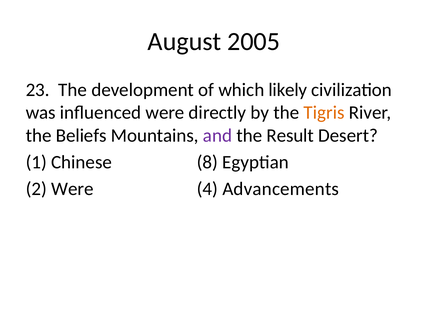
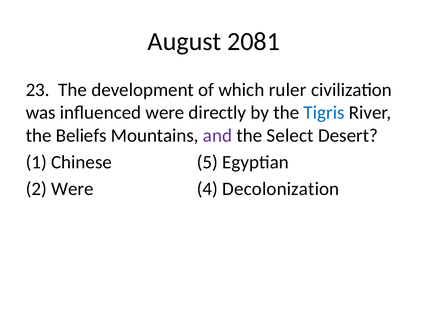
2005: 2005 -> 2081
likely: likely -> ruler
Tigris colour: orange -> blue
Result: Result -> Select
8: 8 -> 5
Advancements: Advancements -> Decolonization
